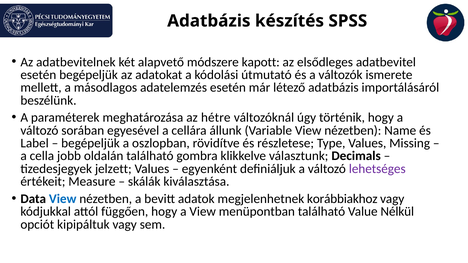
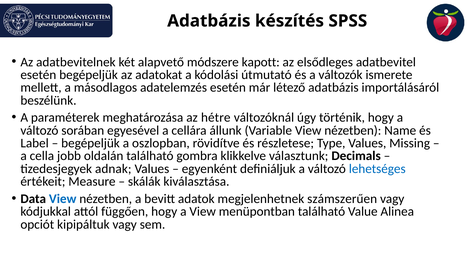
jelzett: jelzett -> adnak
lehetséges colour: purple -> blue
korábbiakhoz: korábbiakhoz -> számszerűen
Nélkül: Nélkül -> Alinea
